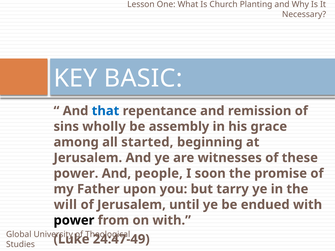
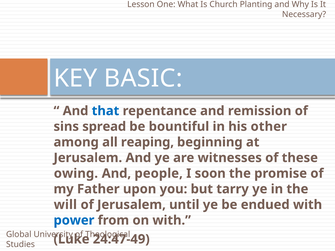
wholly: wholly -> spread
assembly: assembly -> bountiful
grace: grace -> other
started: started -> reaping
power at (76, 174): power -> owing
power at (74, 220) colour: black -> blue
